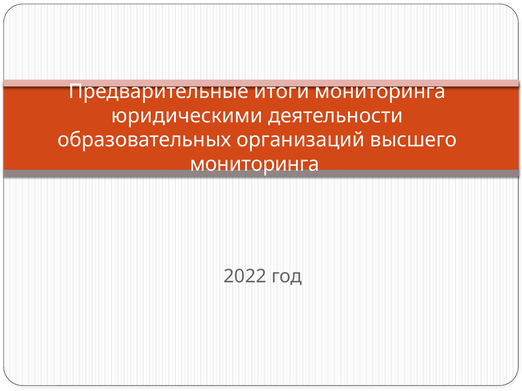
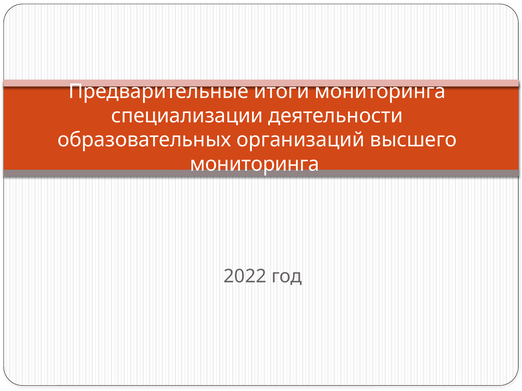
юридическими: юридическими -> специализации
